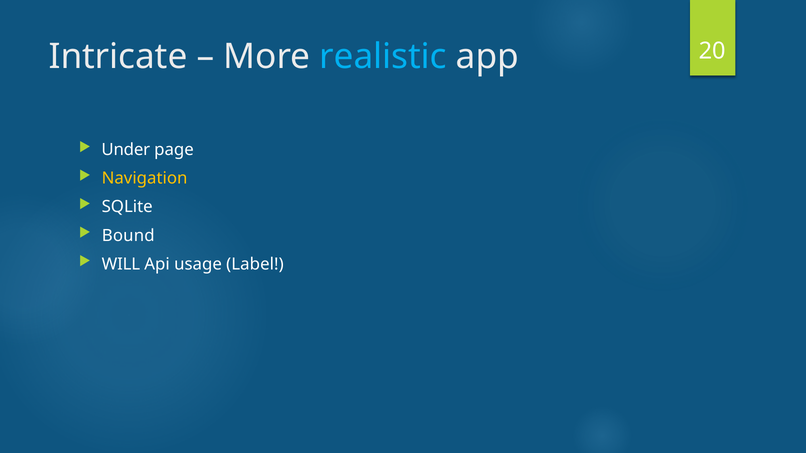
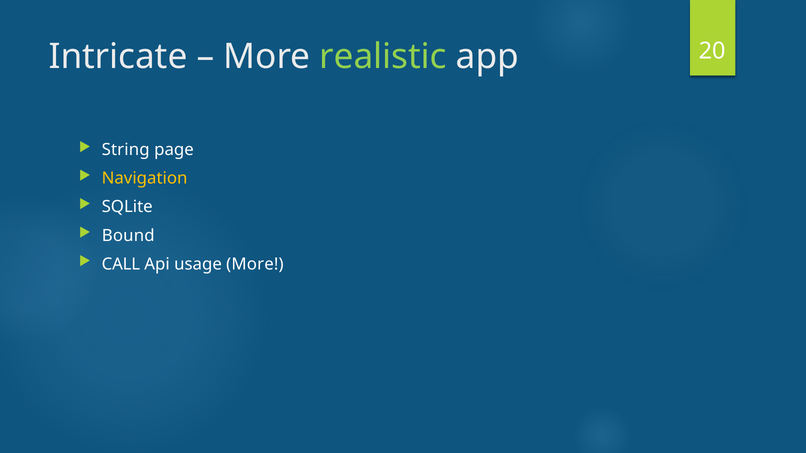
realistic colour: light blue -> light green
Under: Under -> String
WILL: WILL -> CALL
usage Label: Label -> More
